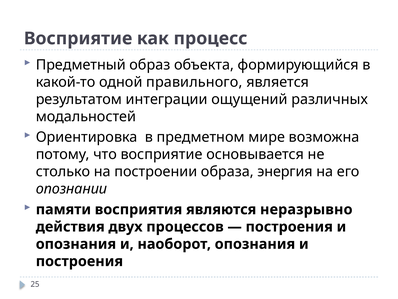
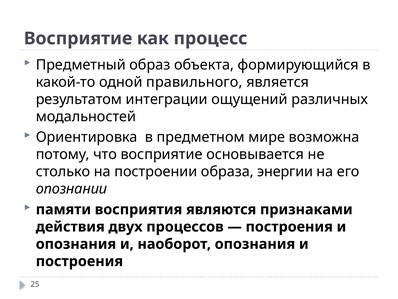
энергия: энергия -> энергии
неразрывно: неразрывно -> признаками
